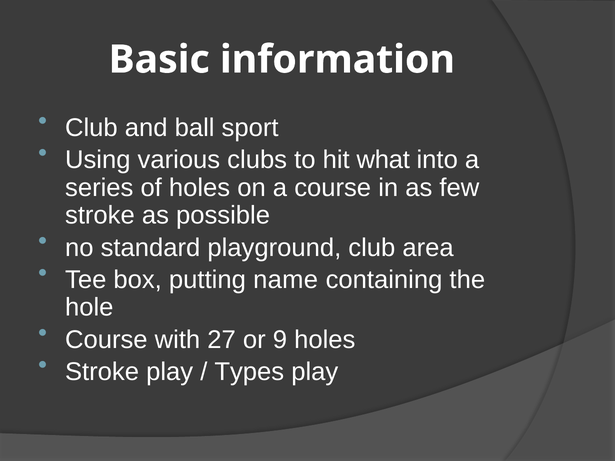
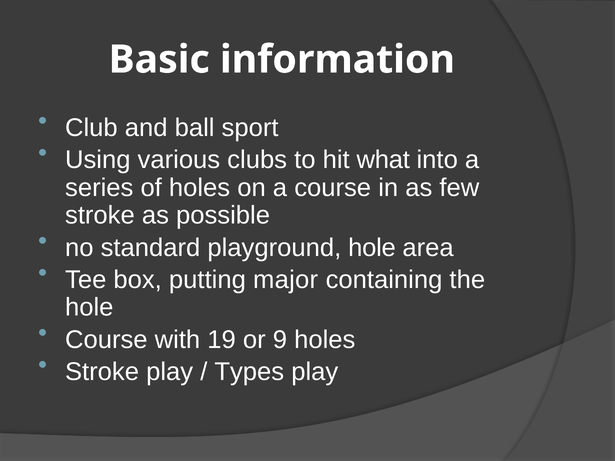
playground club: club -> hole
name: name -> major
27: 27 -> 19
